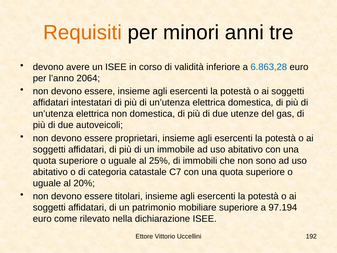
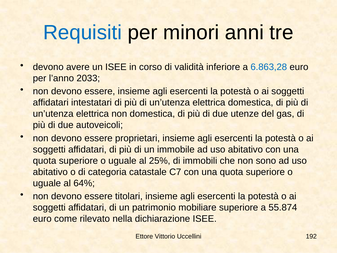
Requisiti colour: orange -> blue
2064: 2064 -> 2033
20%: 20% -> 64%
97.194: 97.194 -> 55.874
